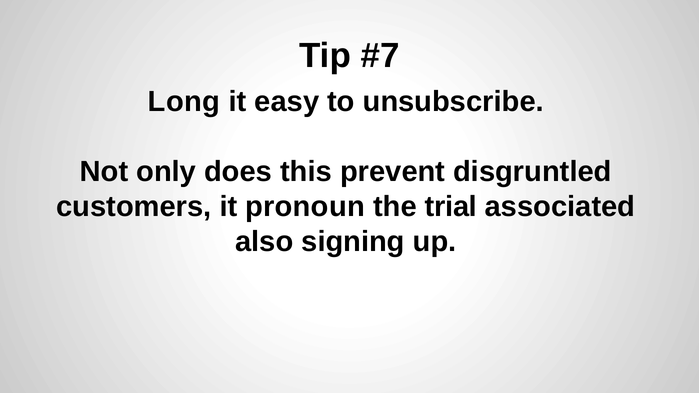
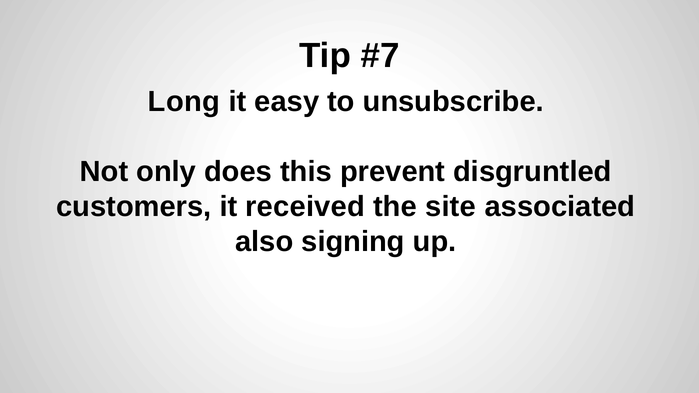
pronoun: pronoun -> received
trial: trial -> site
